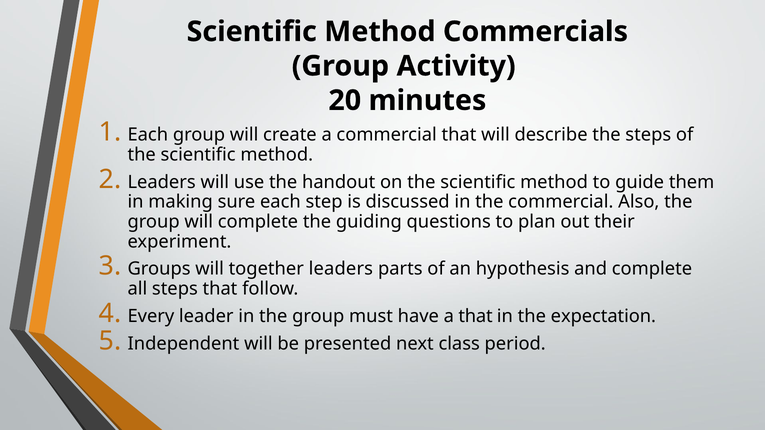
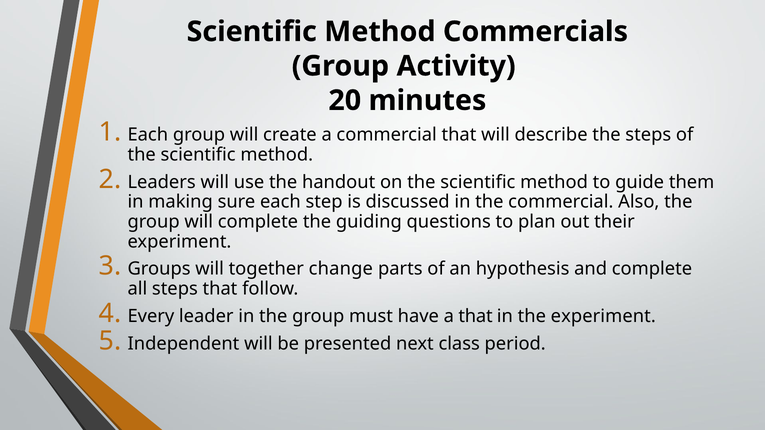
together leaders: leaders -> change
the expectation: expectation -> experiment
